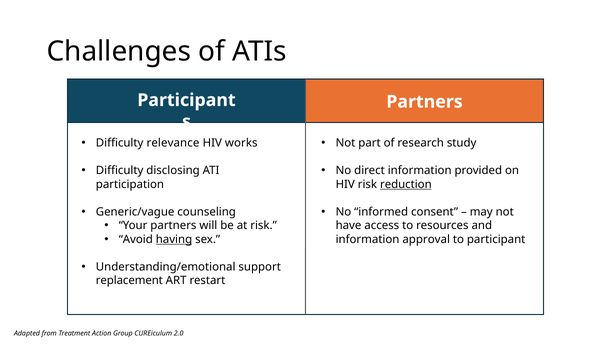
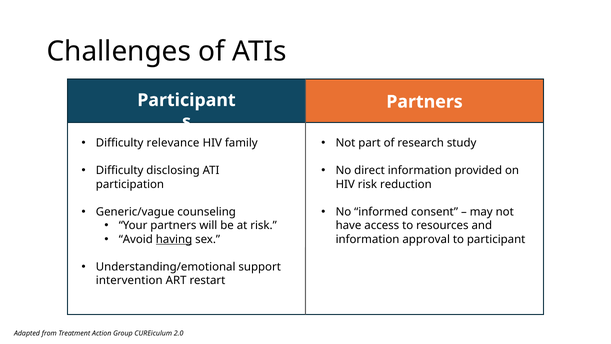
works: works -> family
reduction underline: present -> none
replacement: replacement -> intervention
